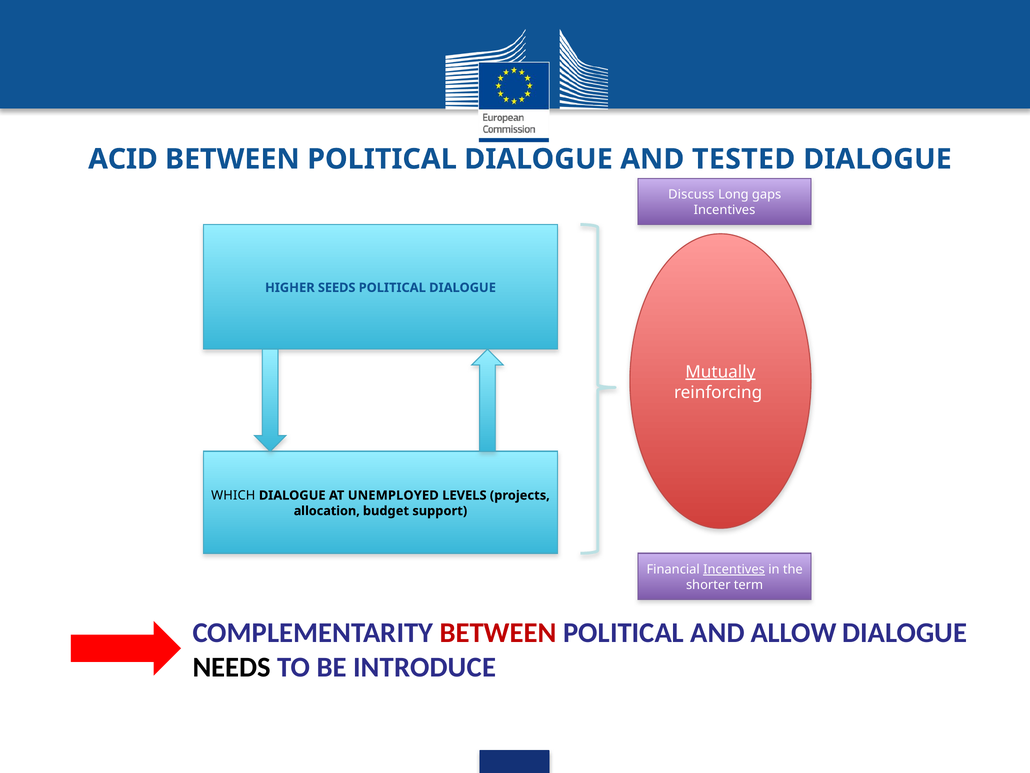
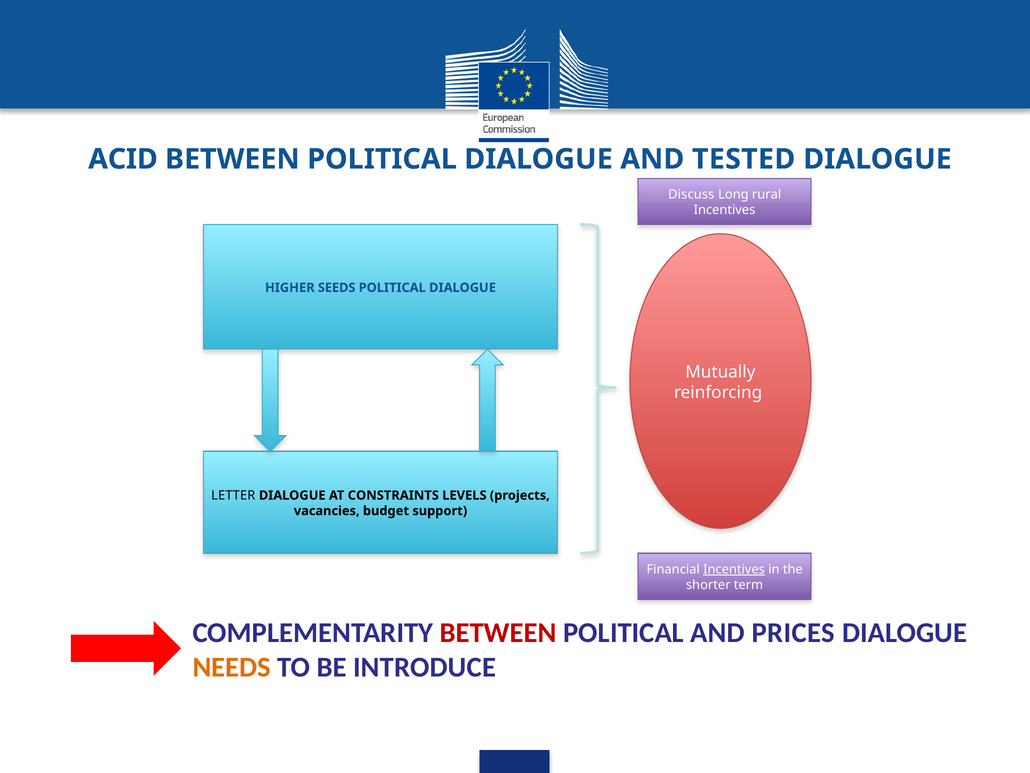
gaps: gaps -> rural
Mutually underline: present -> none
WHICH: WHICH -> LETTER
UNEMPLOYED: UNEMPLOYED -> CONSTRAINTS
allocation: allocation -> vacancies
ALLOW: ALLOW -> PRICES
NEEDS colour: black -> orange
